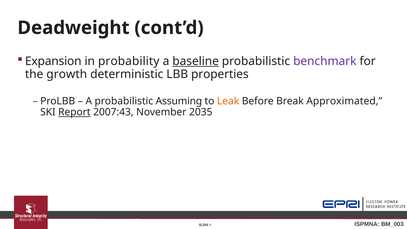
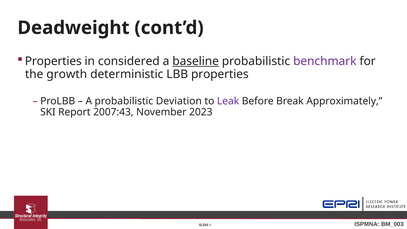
Expansion at (53, 61): Expansion -> Properties
probability: probability -> considered
Assuming: Assuming -> Deviation
Leak colour: orange -> purple
Approximated: Approximated -> Approximately
Report underline: present -> none
2035: 2035 -> 2023
